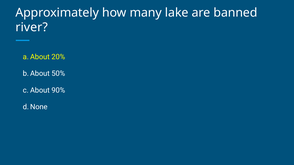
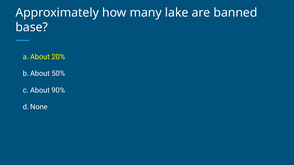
river: river -> base
